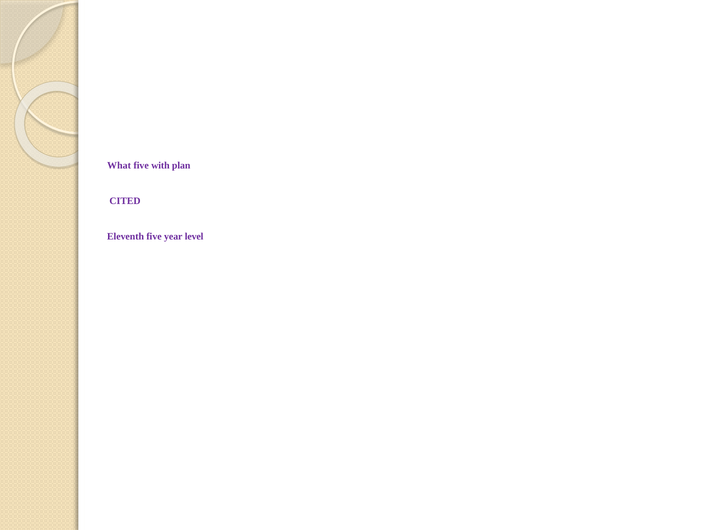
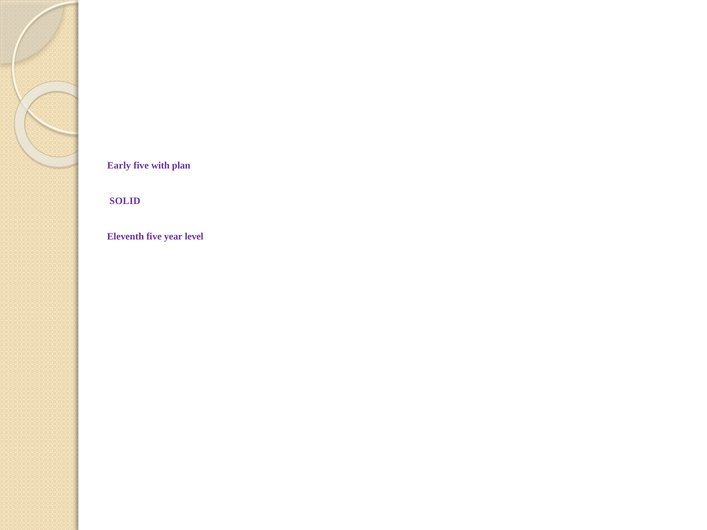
What: What -> Early
CITED: CITED -> SOLID
